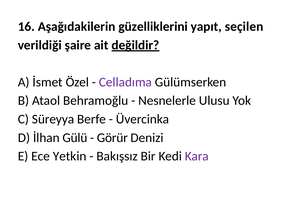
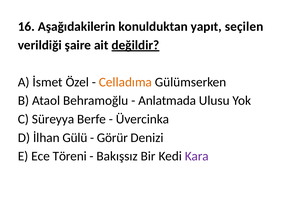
güzelliklerini: güzelliklerini -> konulduktan
Celladıma colour: purple -> orange
Nesnelerle: Nesnelerle -> Anlatmada
Yetkin: Yetkin -> Töreni
